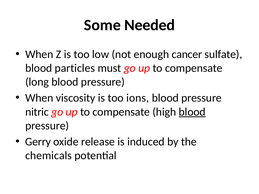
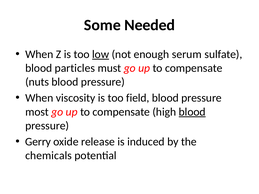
low underline: none -> present
cancer: cancer -> serum
long: long -> nuts
ions: ions -> field
nitric: nitric -> most
